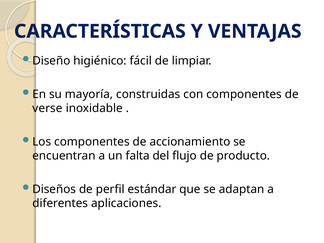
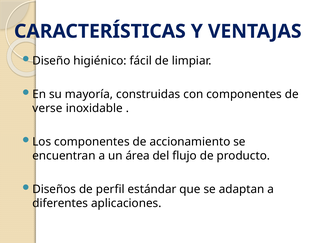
falta: falta -> área
